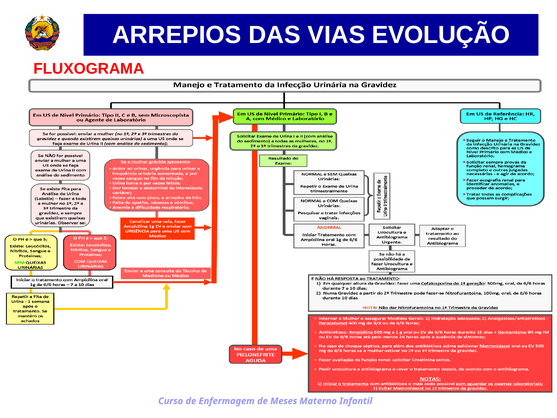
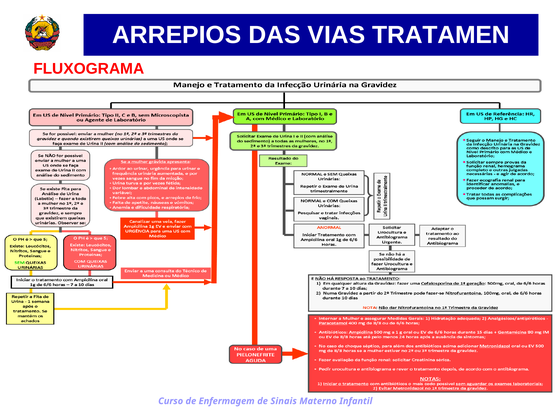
EVOLUÇÃO: EVOLUÇÃO -> TRATAMEN
Meses: Meses -> Sinais
